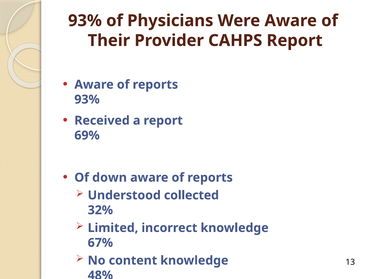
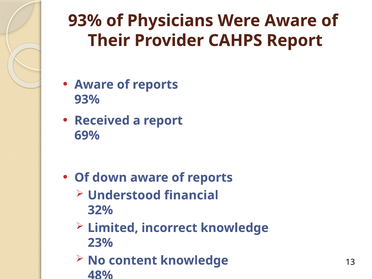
collected: collected -> financial
67%: 67% -> 23%
